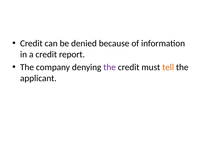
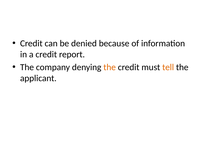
the at (110, 67) colour: purple -> orange
